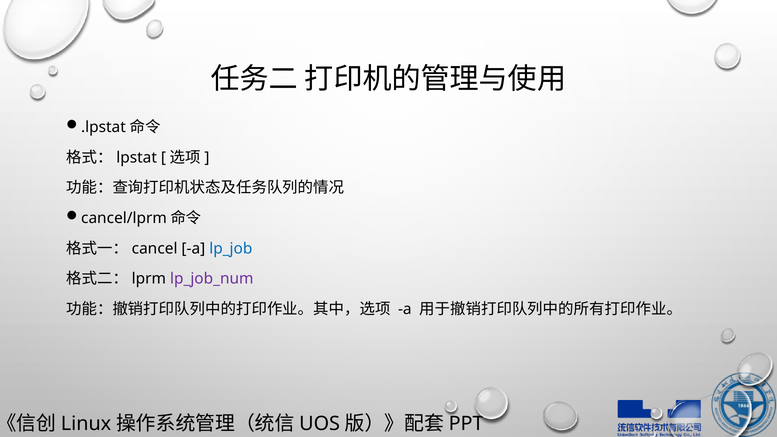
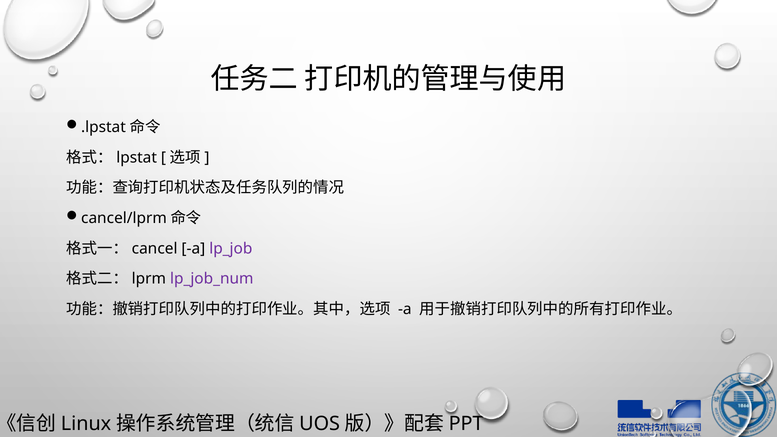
lp_job colour: blue -> purple
